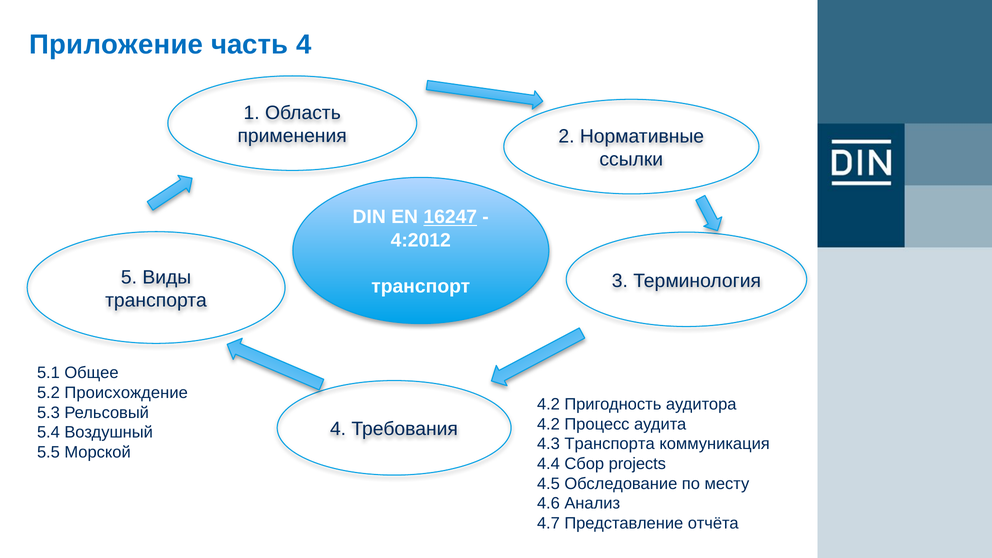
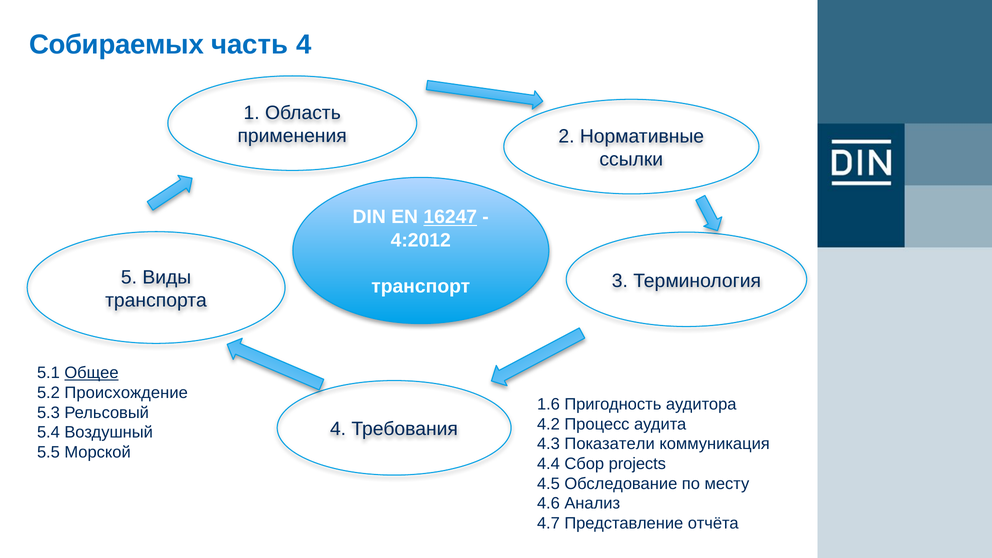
Приложение: Приложение -> Собираемых
Общее underline: none -> present
4.2 at (548, 404): 4.2 -> 1.6
4.3 Транспорта: Транспорта -> Показатели
